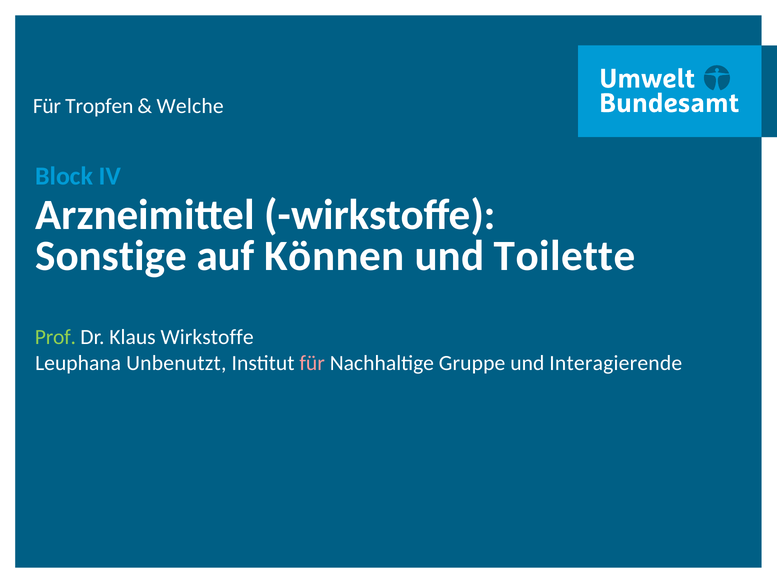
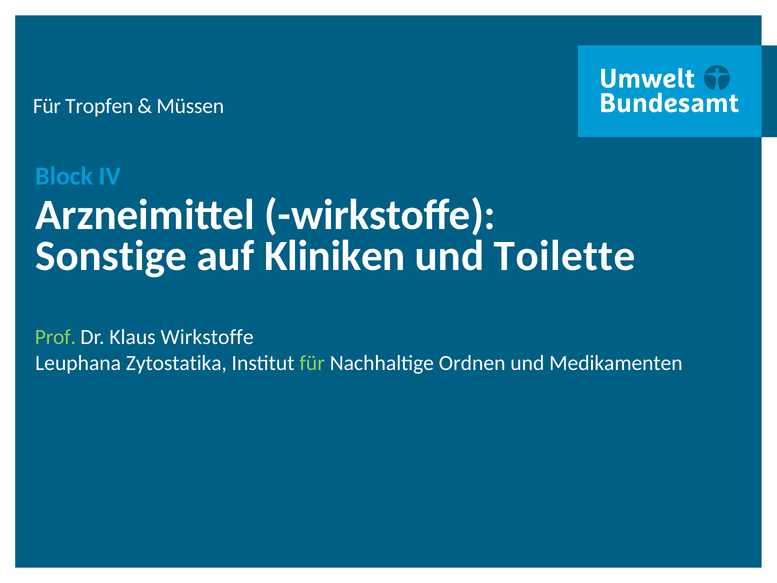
Welche: Welche -> Müssen
Können: Können -> Kliniken
Unbenutzt: Unbenutzt -> Zytostatika
für at (312, 363) colour: pink -> light green
Gruppe: Gruppe -> Ordnen
Interagierende: Interagierende -> Medikamenten
